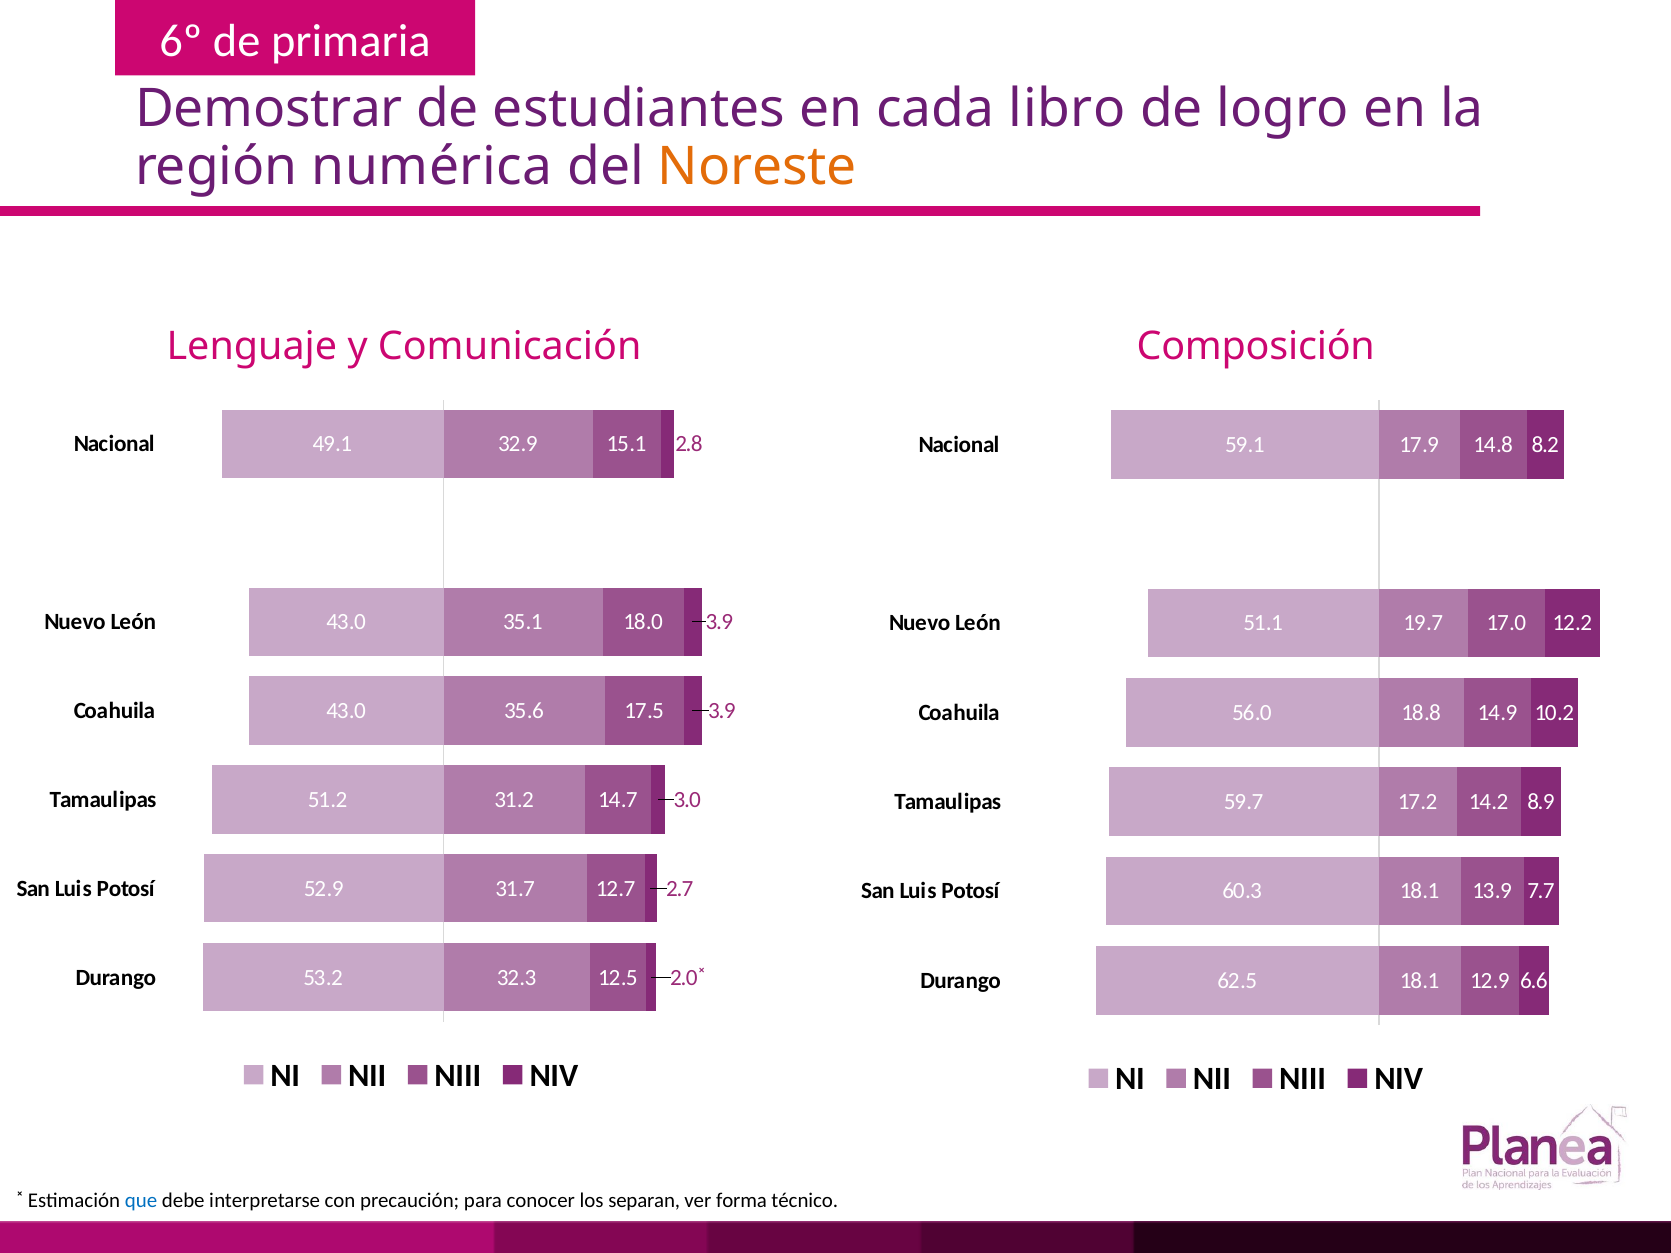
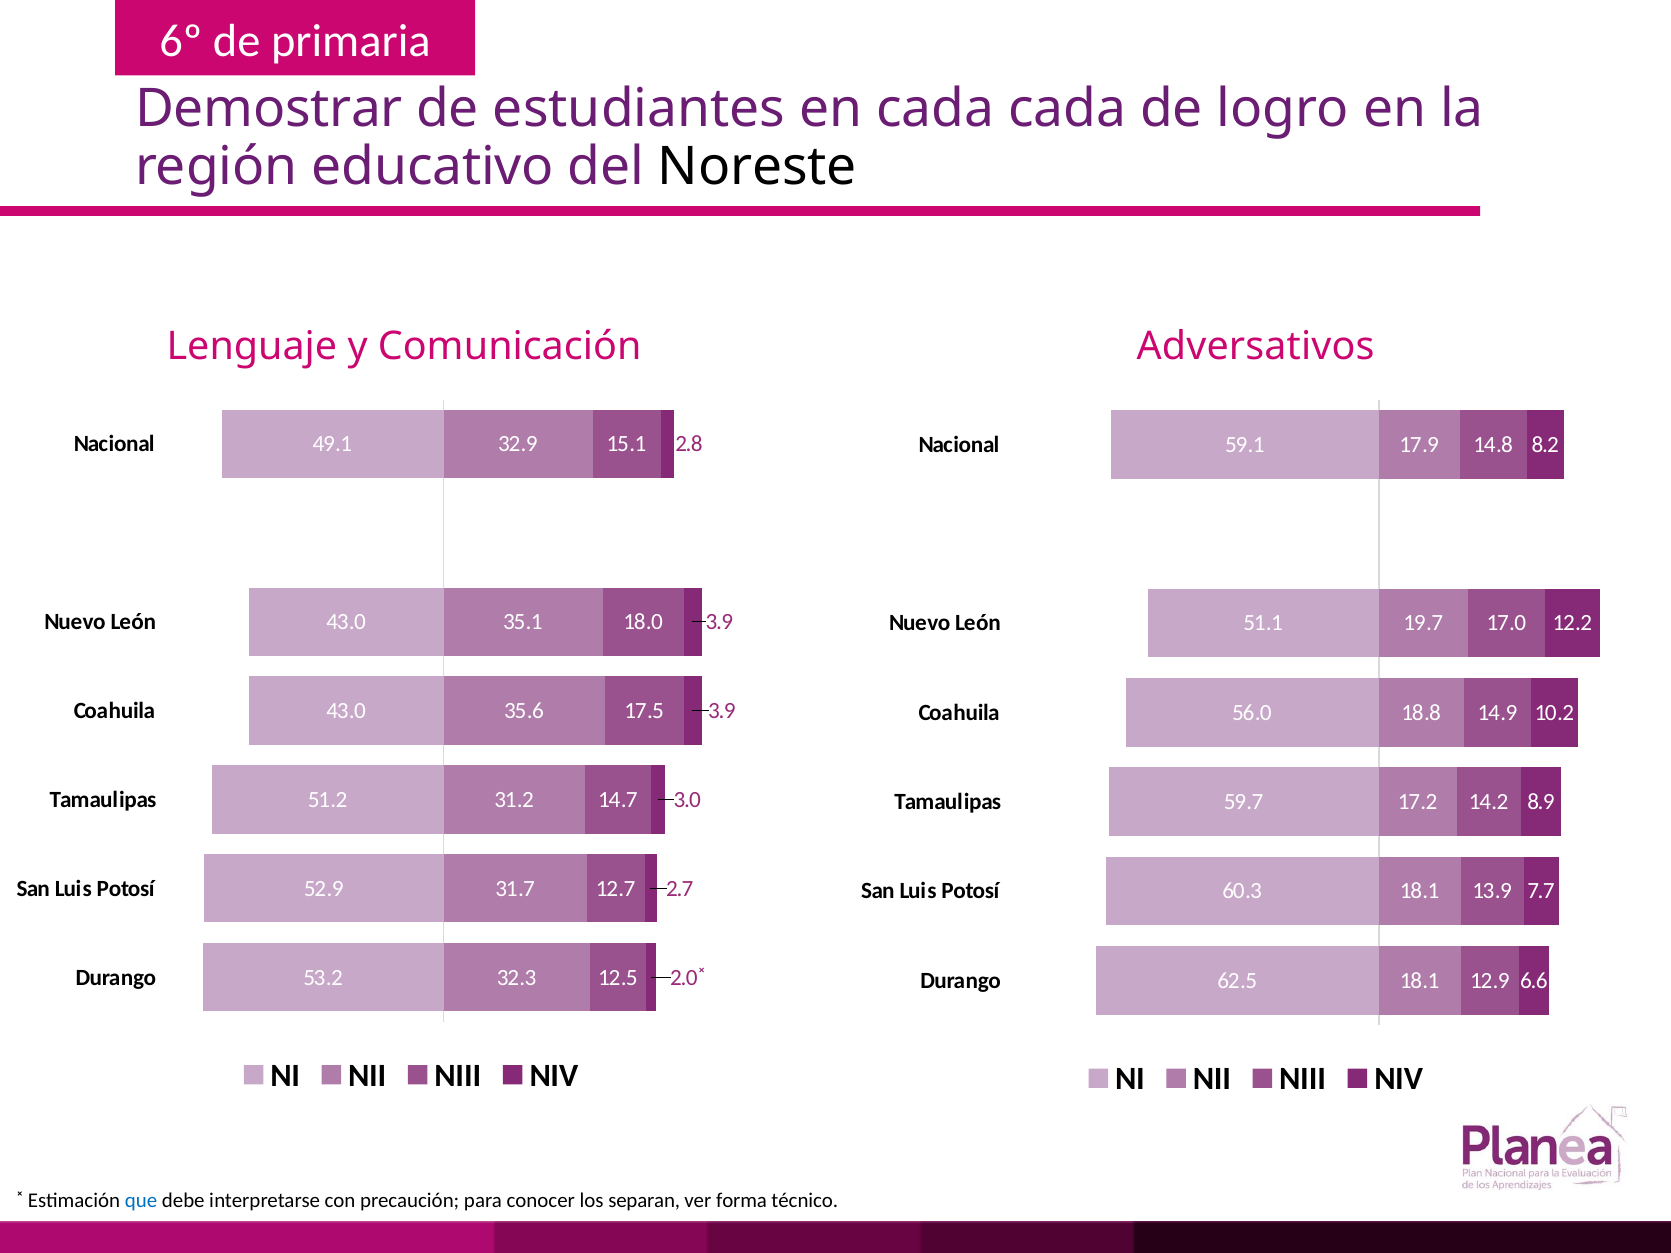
cada libro: libro -> cada
numérica: numérica -> educativo
Noreste colour: orange -> black
Composición: Composición -> Adversativos
